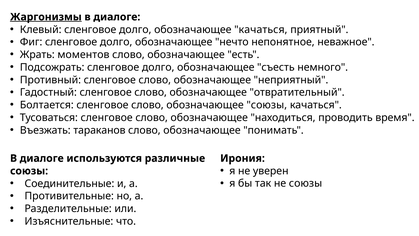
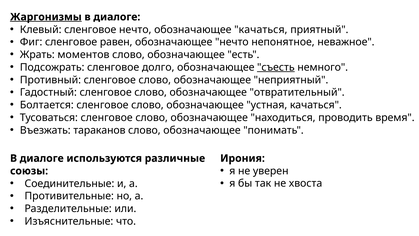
Клевый сленговое долго: долго -> нечто
Фиг сленговое долго: долго -> равен
съесть underline: none -> present
обозначающее союзы: союзы -> устная
не союзы: союзы -> хвоста
